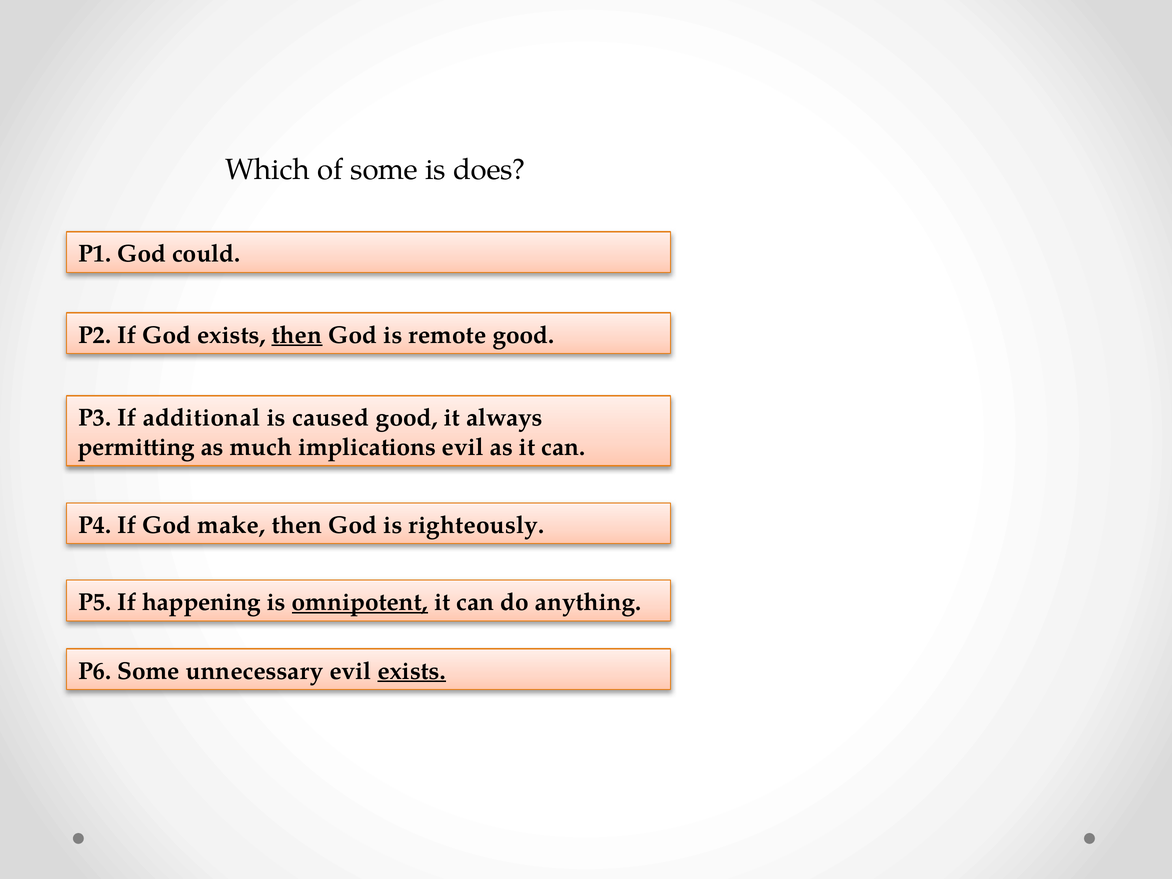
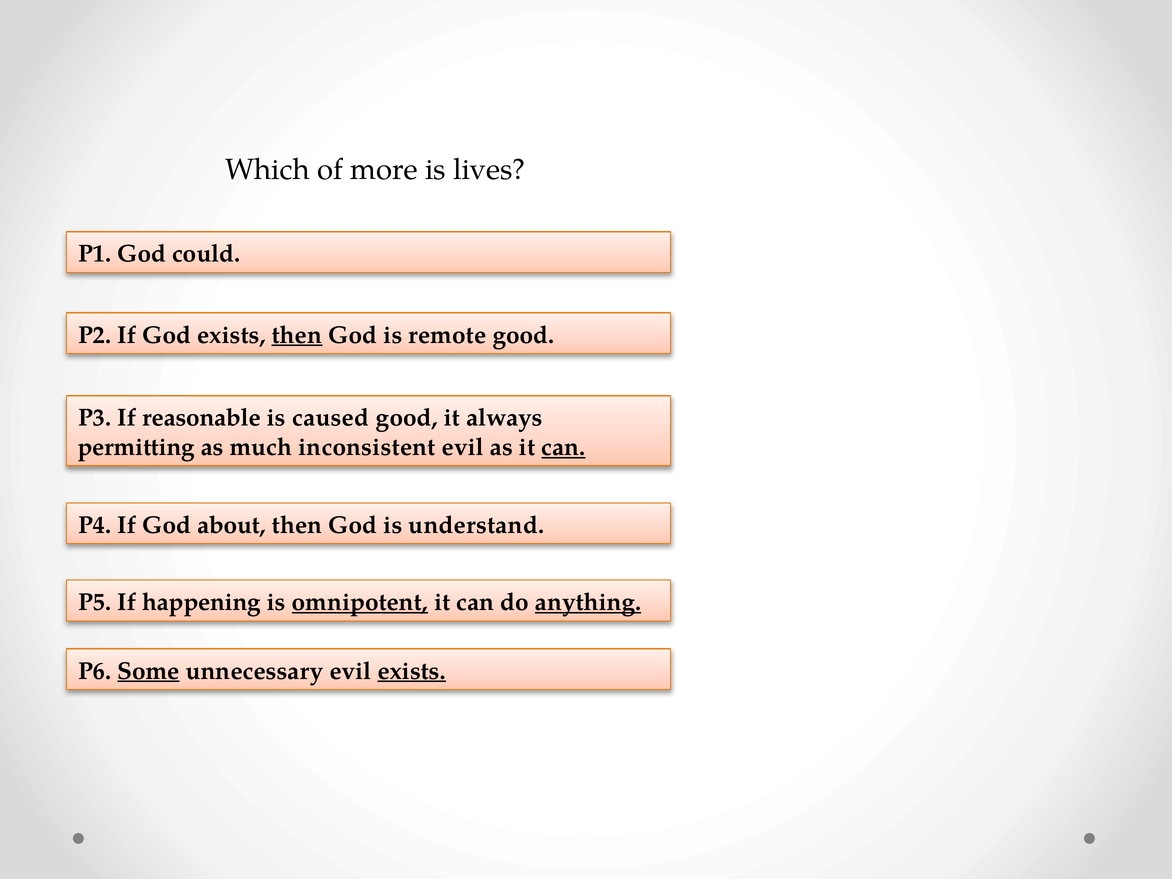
of some: some -> more
does: does -> lives
additional: additional -> reasonable
implications: implications -> inconsistent
can at (563, 447) underline: none -> present
make: make -> about
righteously: righteously -> understand
anything underline: none -> present
Some at (149, 671) underline: none -> present
